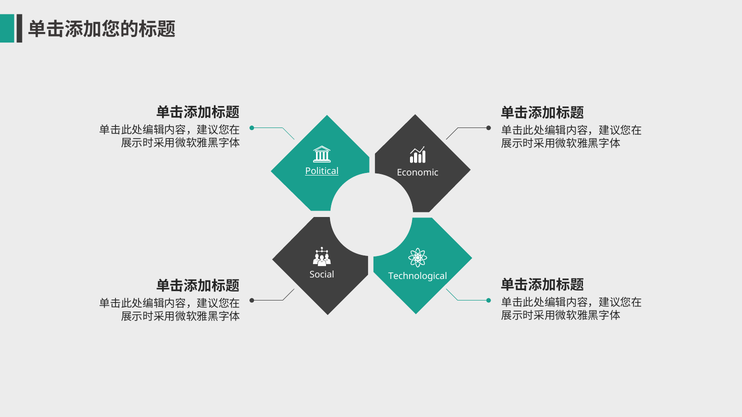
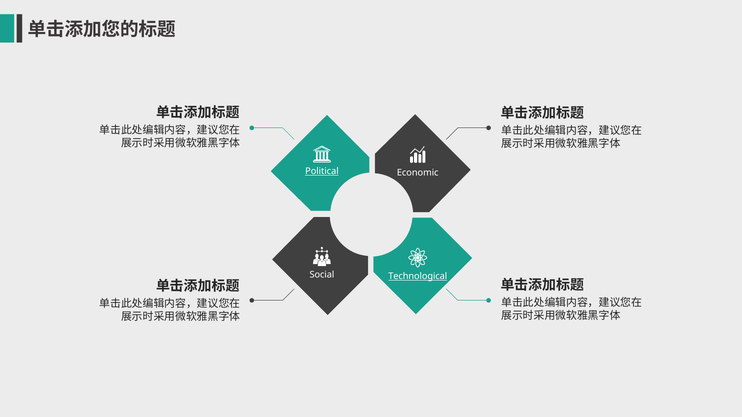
Technological underline: none -> present
